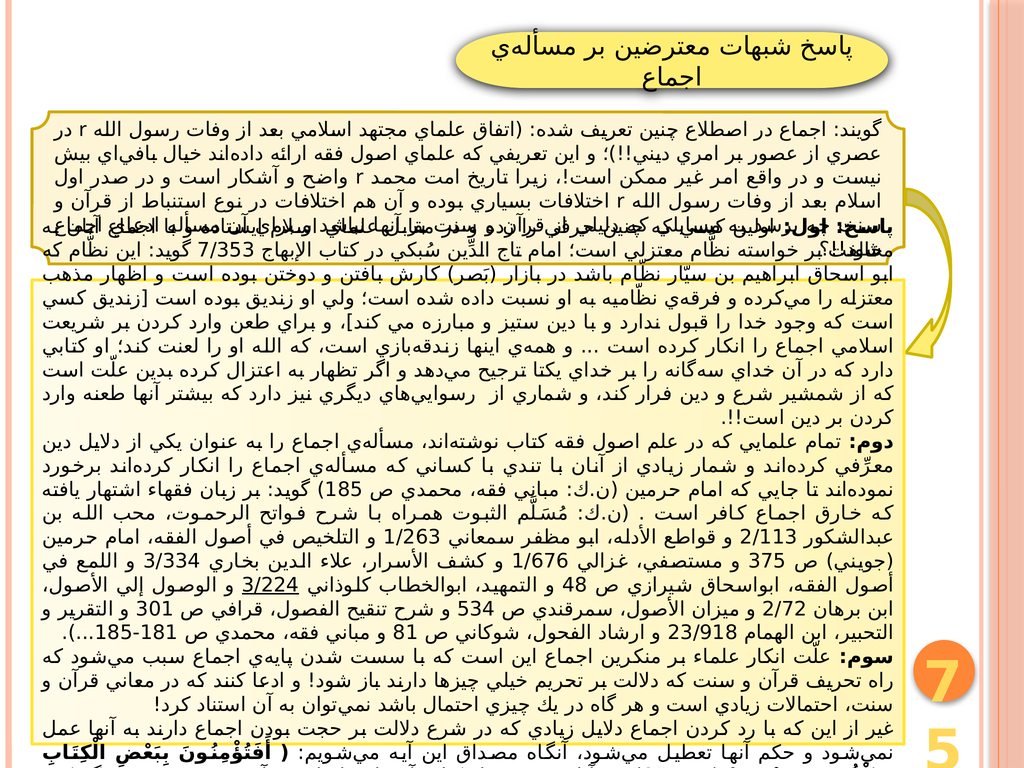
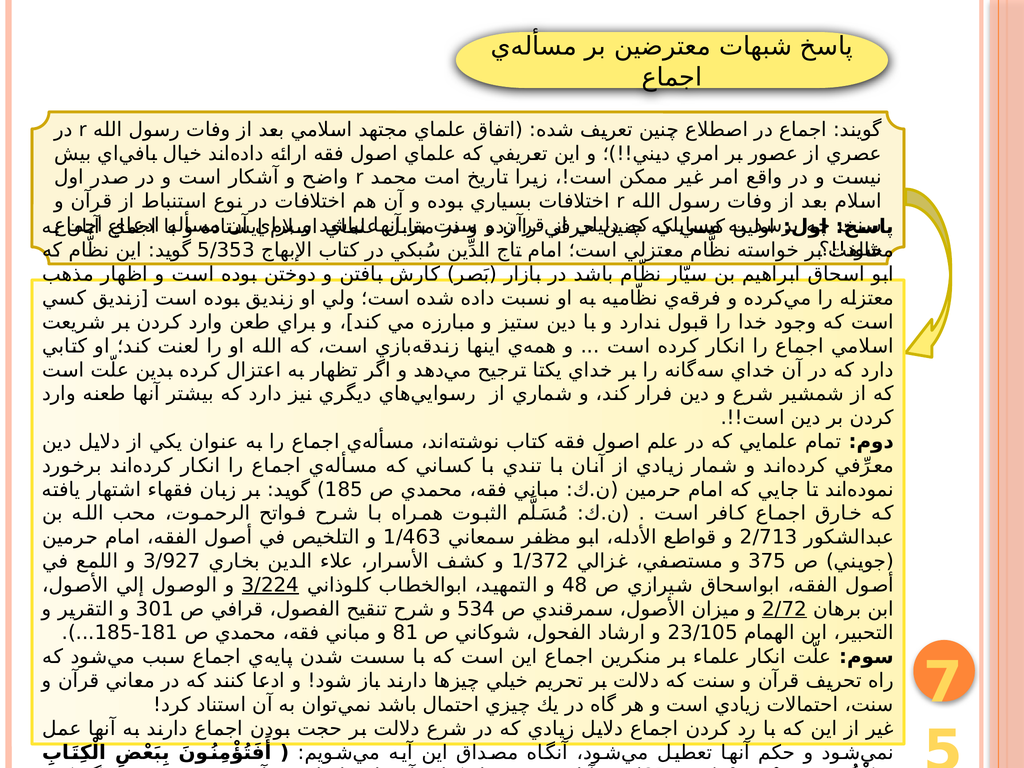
7/353: 7/353 -> 5/353
1/263: 1/263 -> 1/463
2/113: 2/113 -> 2/713
3/334: 3/334 -> 3/927
1/676: 1/676 -> 1/372
2/72 underline: none -> present
23/918: 23/918 -> 23/105
